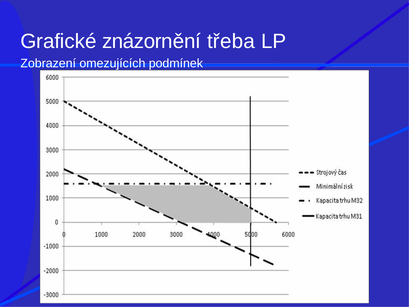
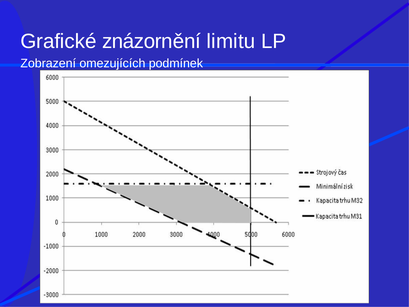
třeba: třeba -> limitu
